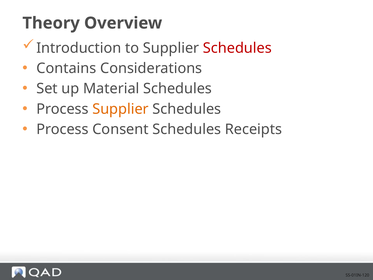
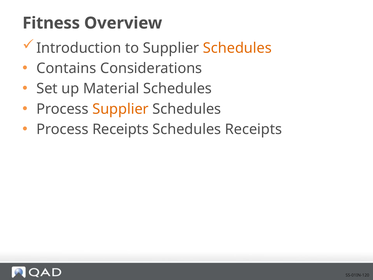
Theory: Theory -> Fitness
Schedules at (237, 48) colour: red -> orange
Process Consent: Consent -> Receipts
